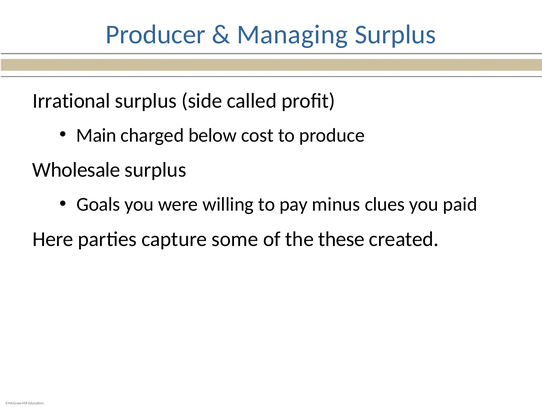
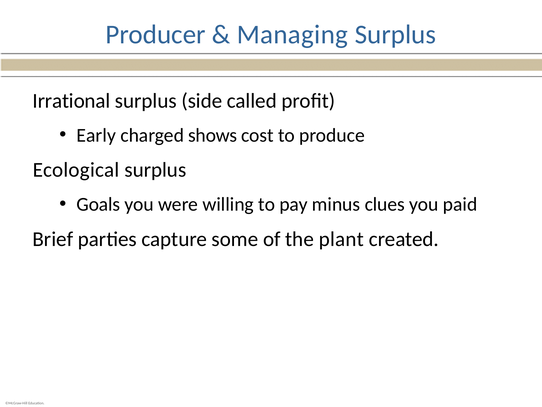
Main: Main -> Early
below: below -> shows
Wholesale: Wholesale -> Ecological
Here: Here -> Brief
these: these -> plant
